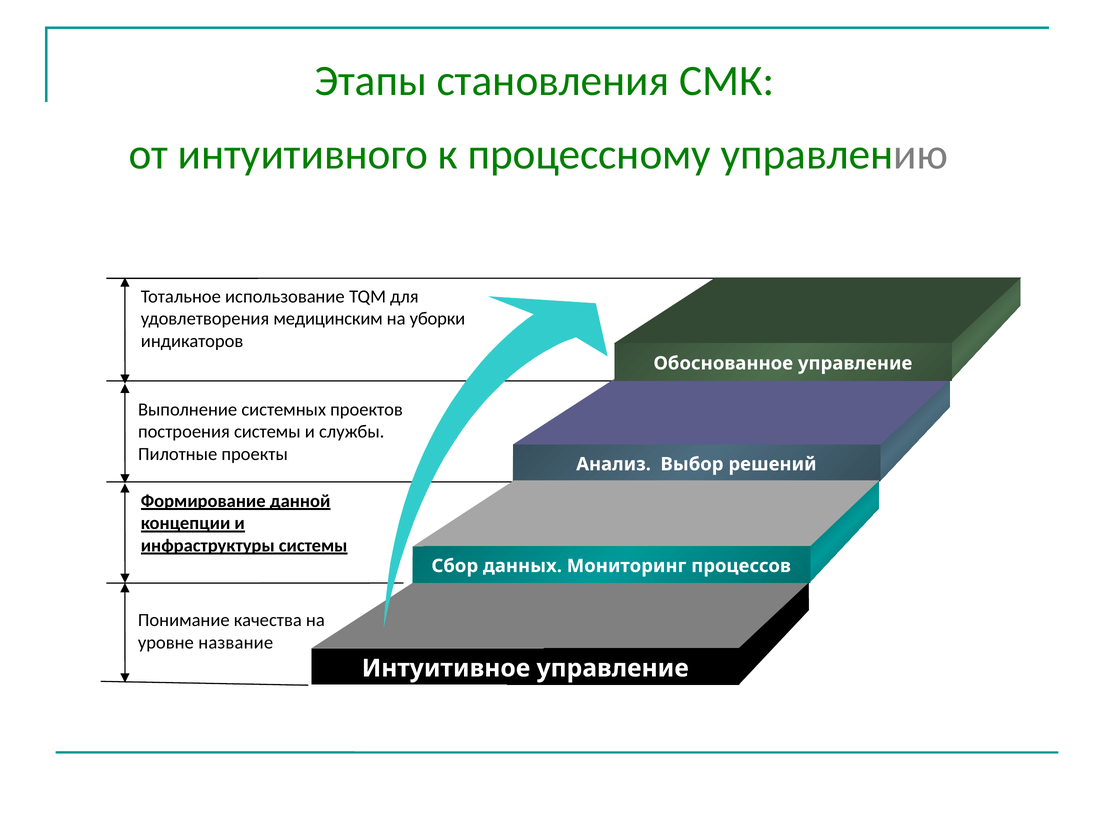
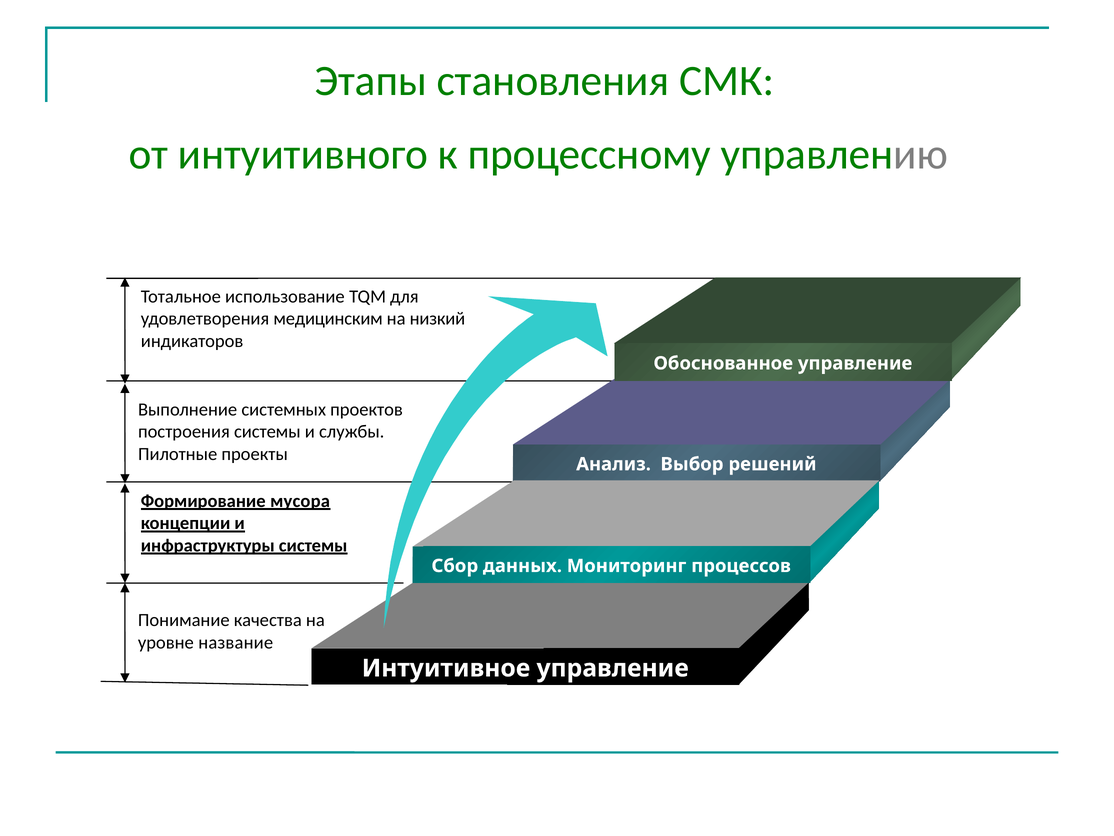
уборки: уборки -> низкий
данной: данной -> мусора
